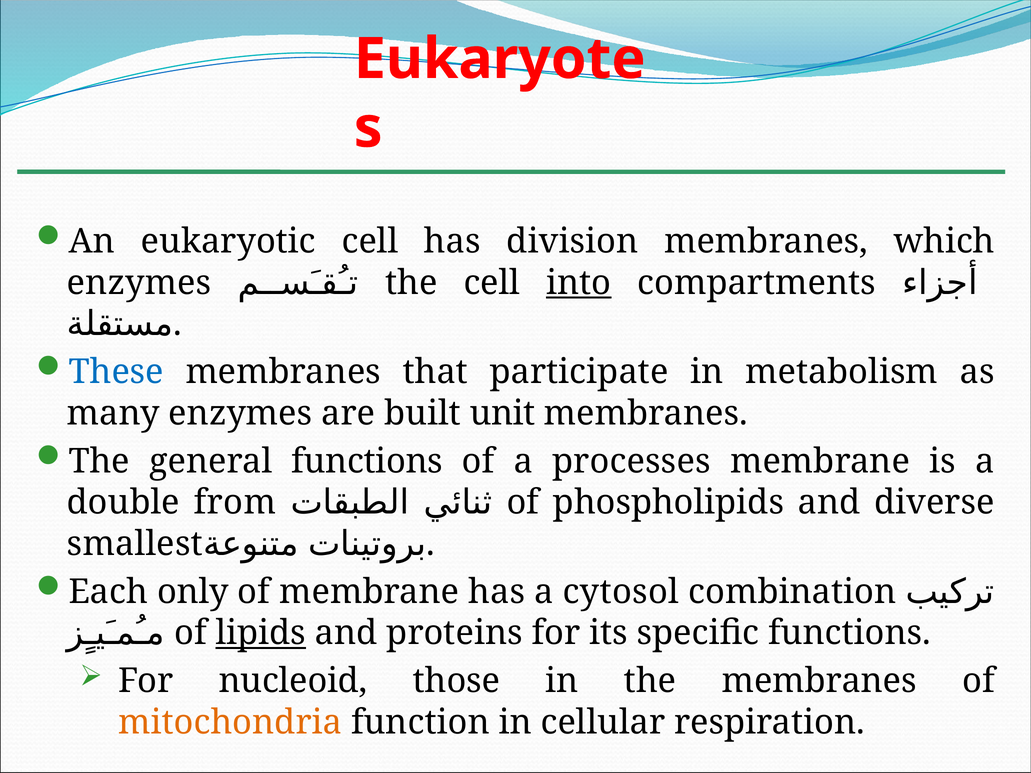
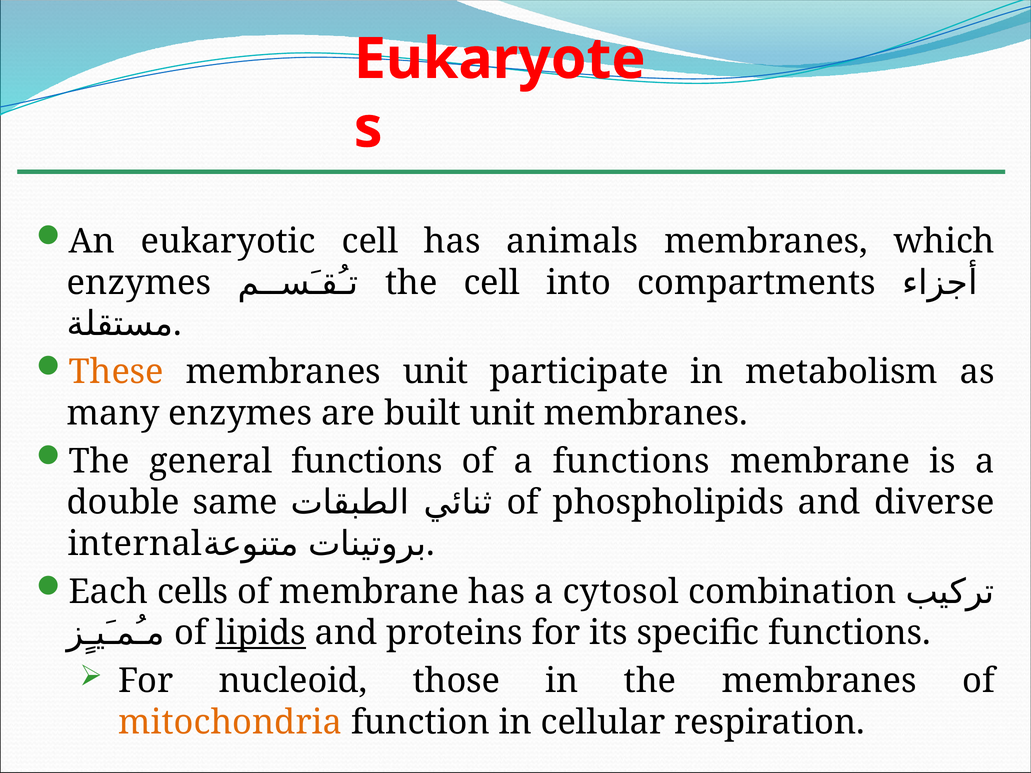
division: division -> animals
into underline: present -> none
These colour: blue -> orange
membranes that: that -> unit
a processes: processes -> functions
from: from -> same
smallest: smallest -> internal
only: only -> cells
